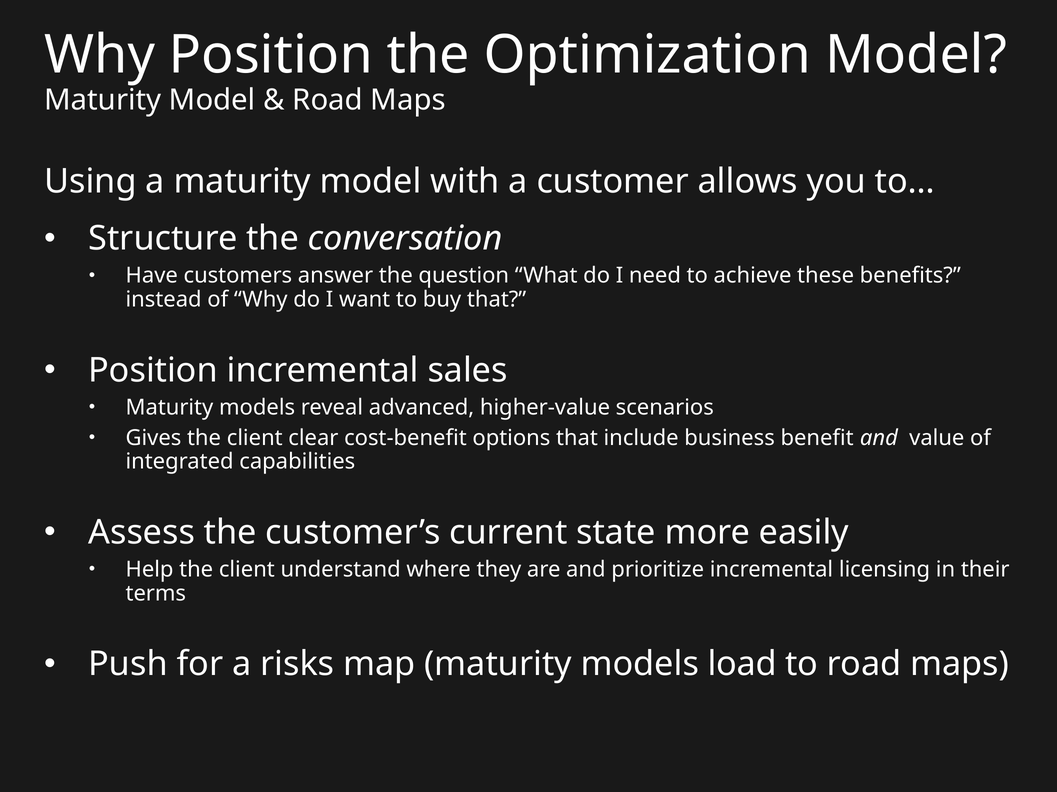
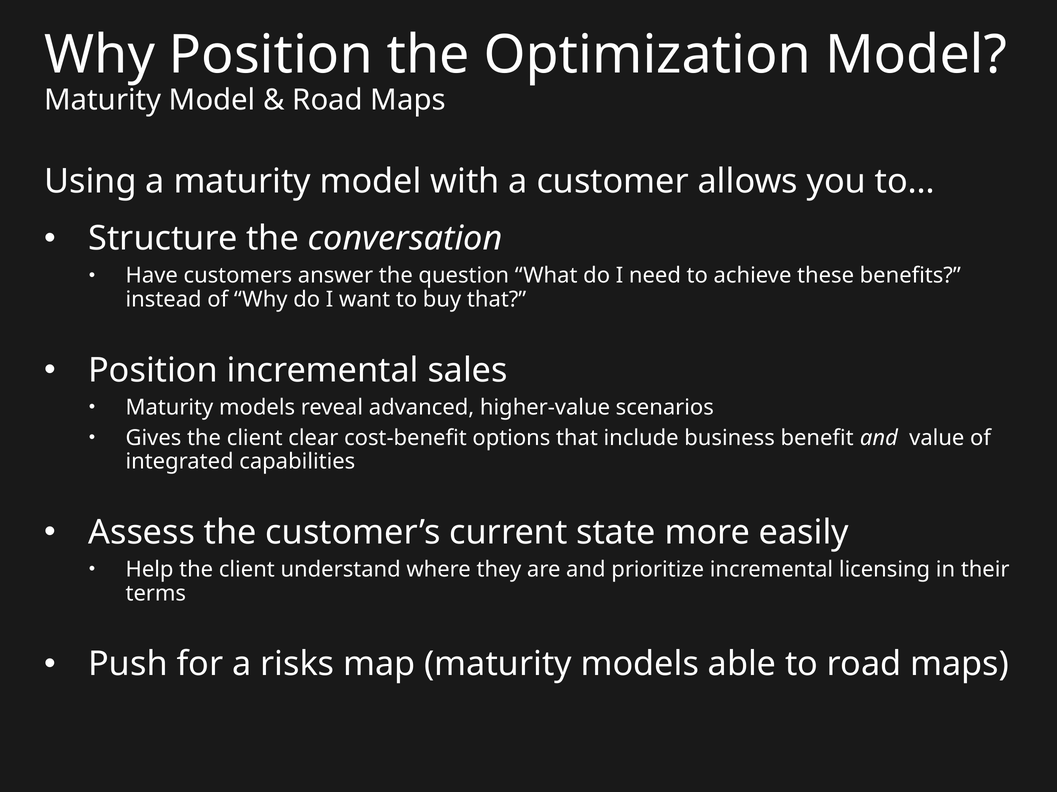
load: load -> able
